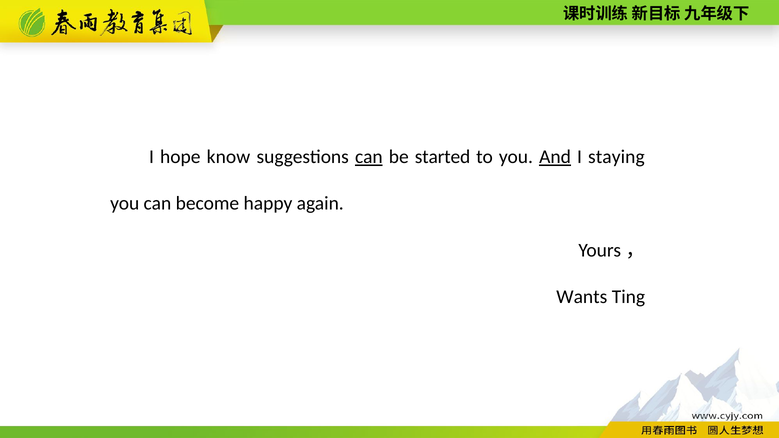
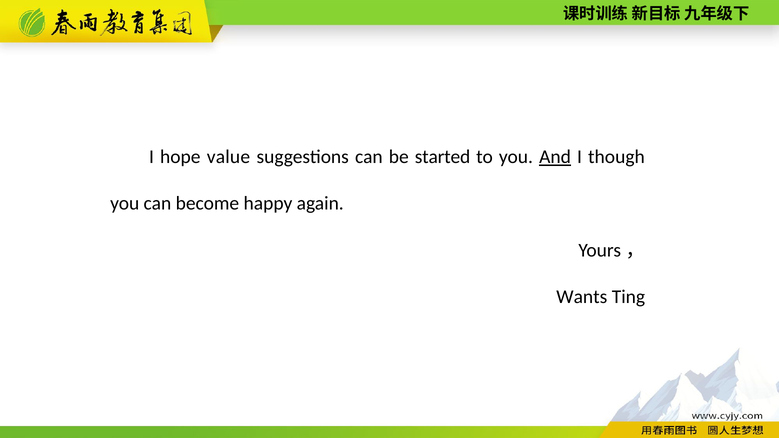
know: know -> value
can at (369, 157) underline: present -> none
staying: staying -> though
